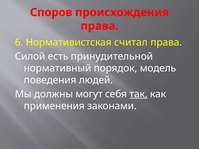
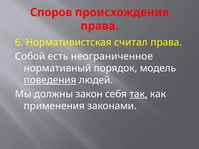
Силой: Силой -> Собой
принудительной: принудительной -> неограниченное
поведения underline: none -> present
могут: могут -> закон
